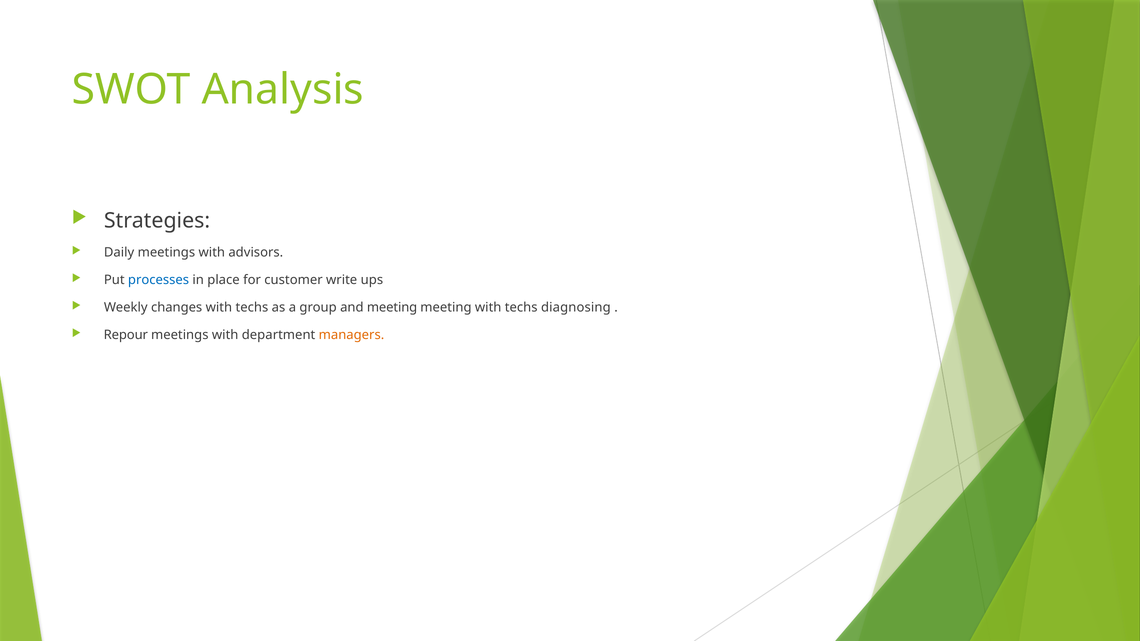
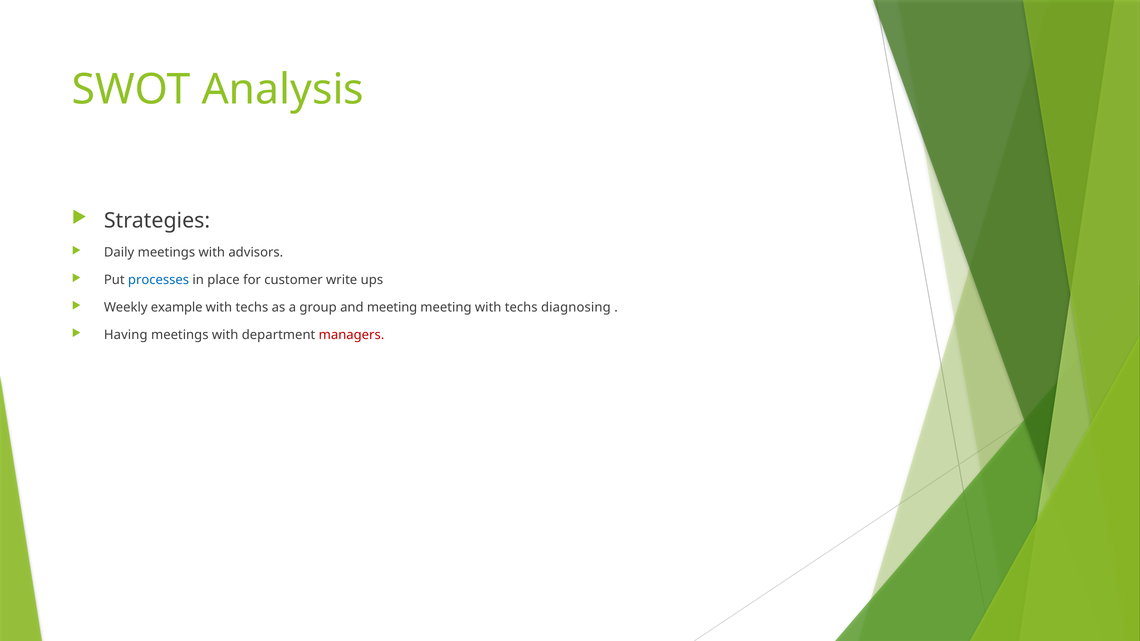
changes: changes -> example
Repour: Repour -> Having
managers colour: orange -> red
